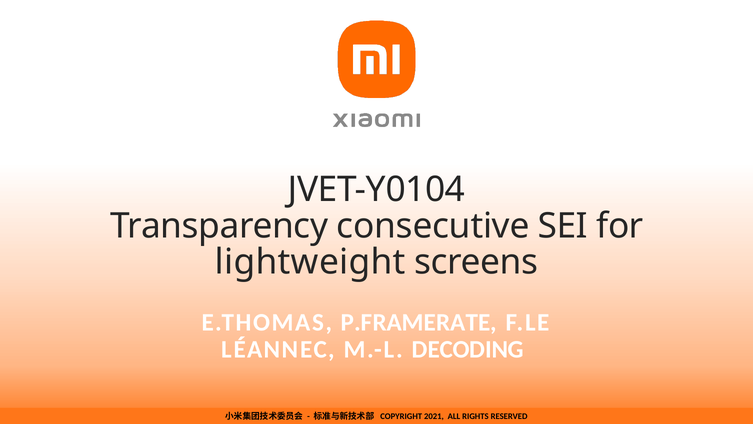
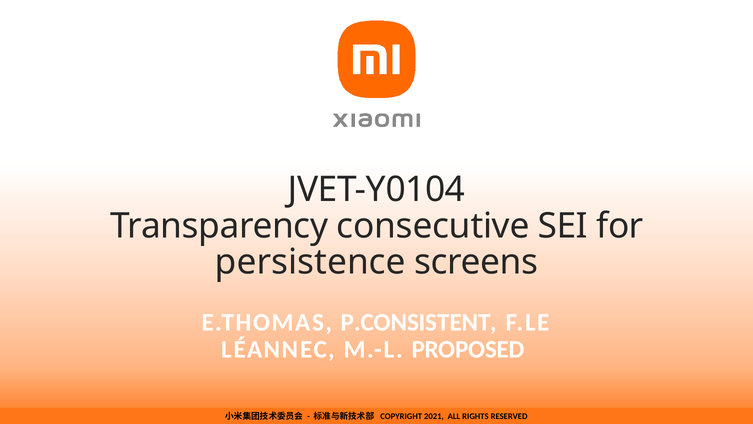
lightweight: lightweight -> persistence
P.FRAMERATE: P.FRAMERATE -> P.CONSISTENT
DECODING: DECODING -> PROPOSED
